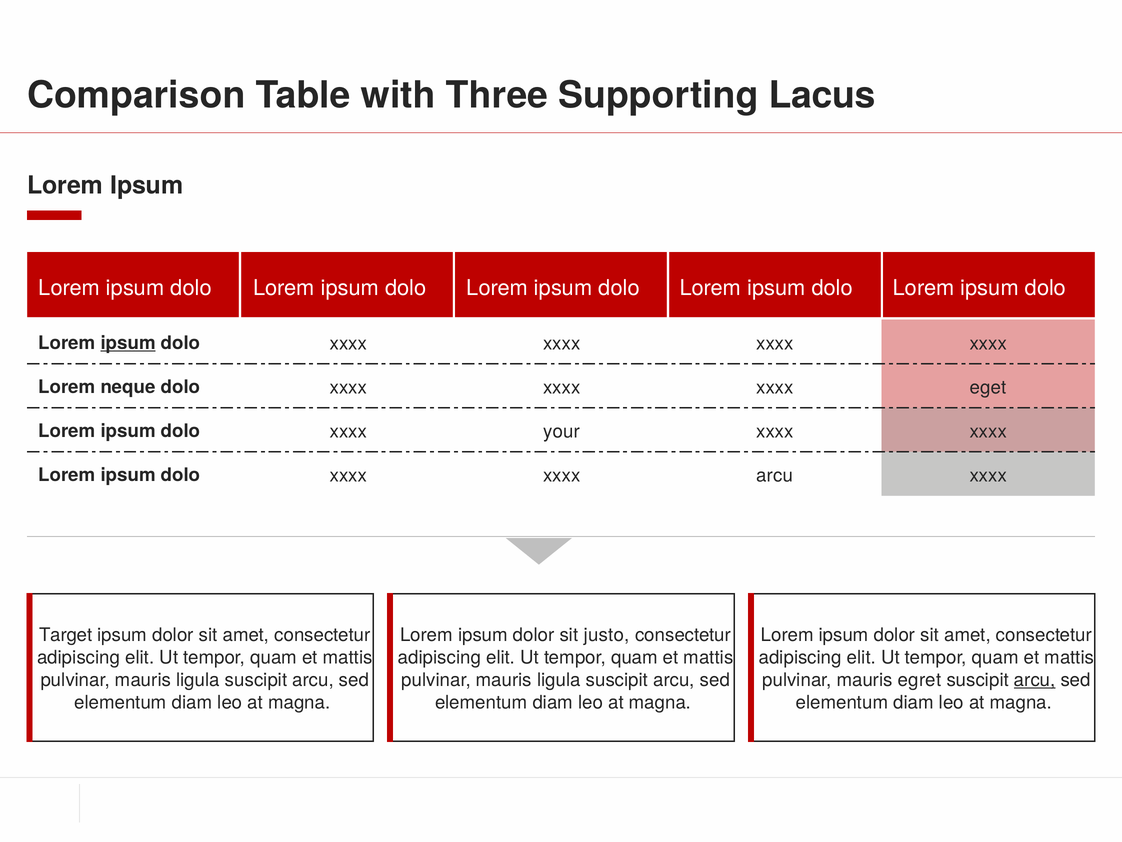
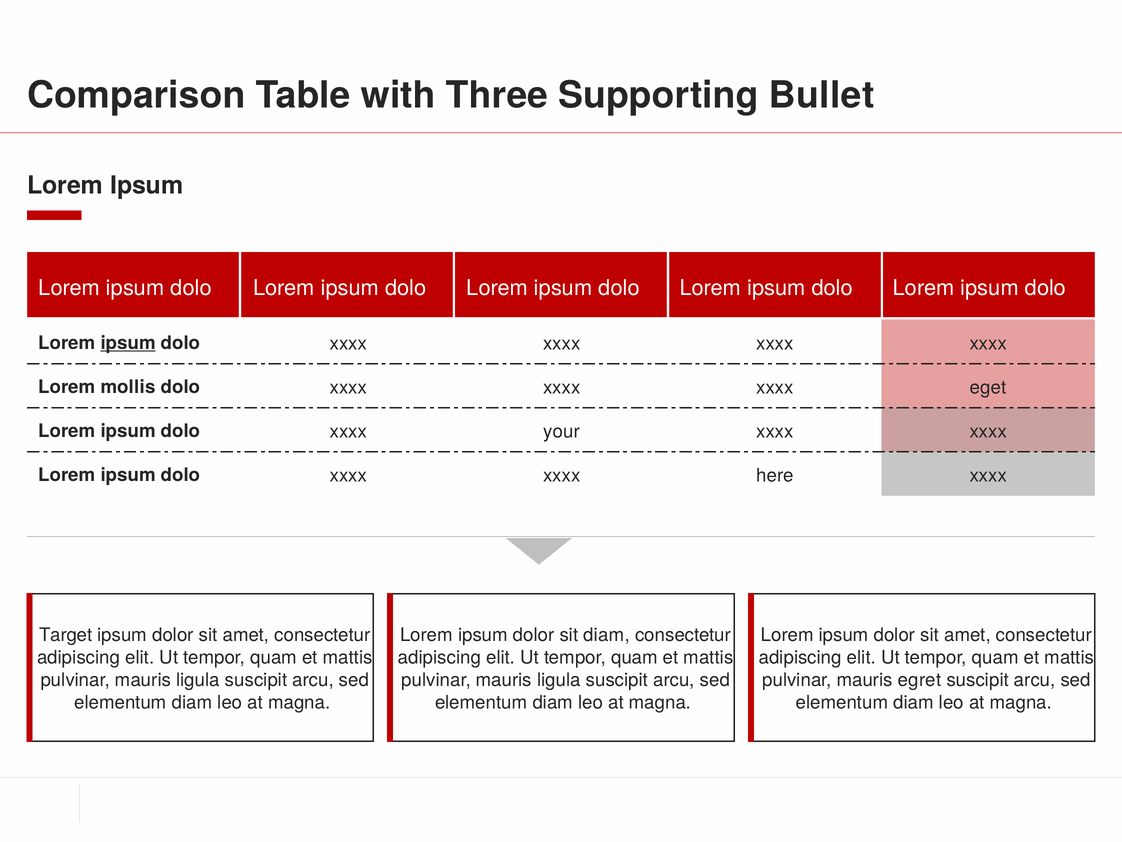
Lacus: Lacus -> Bullet
neque: neque -> mollis
xxxx arcu: arcu -> here
sit justo: justo -> diam
arcu at (1035, 680) underline: present -> none
